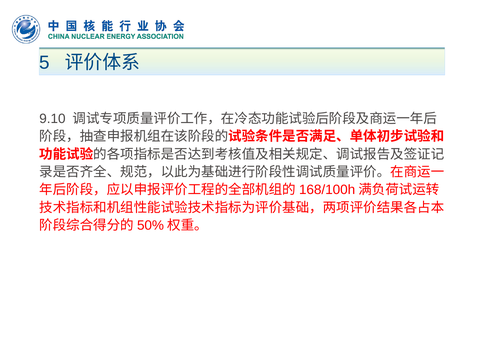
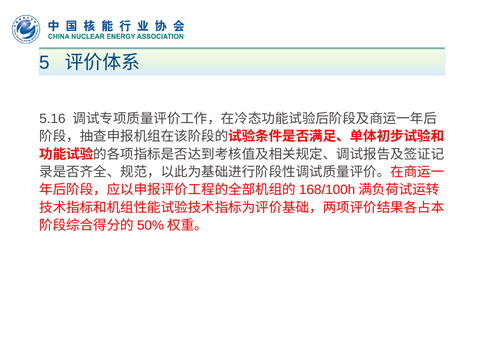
9.10: 9.10 -> 5.16
